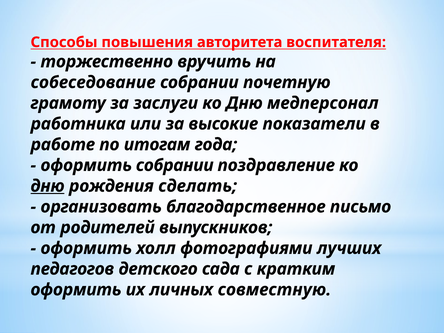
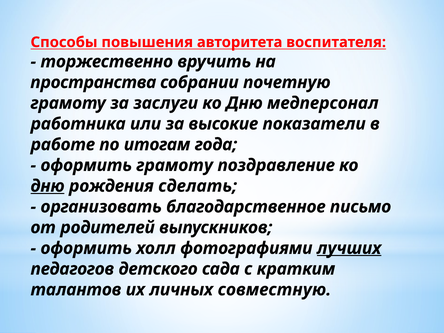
собеседование: собеседование -> пространства
оформить собрании: собрании -> грамоту
лучших underline: none -> present
оформить at (76, 290): оформить -> талантов
